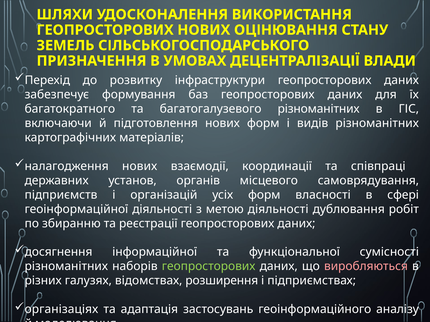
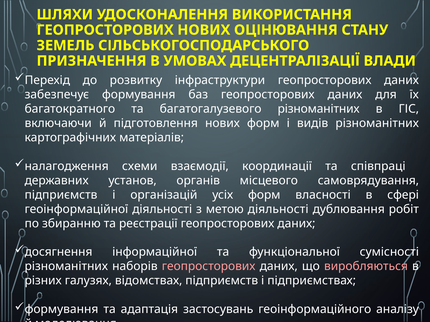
налагодження нових: нових -> схеми
геопросторових at (209, 267) colour: light green -> pink
відомствах розширення: розширення -> підприємств
організаціях at (61, 310): організаціях -> формування
